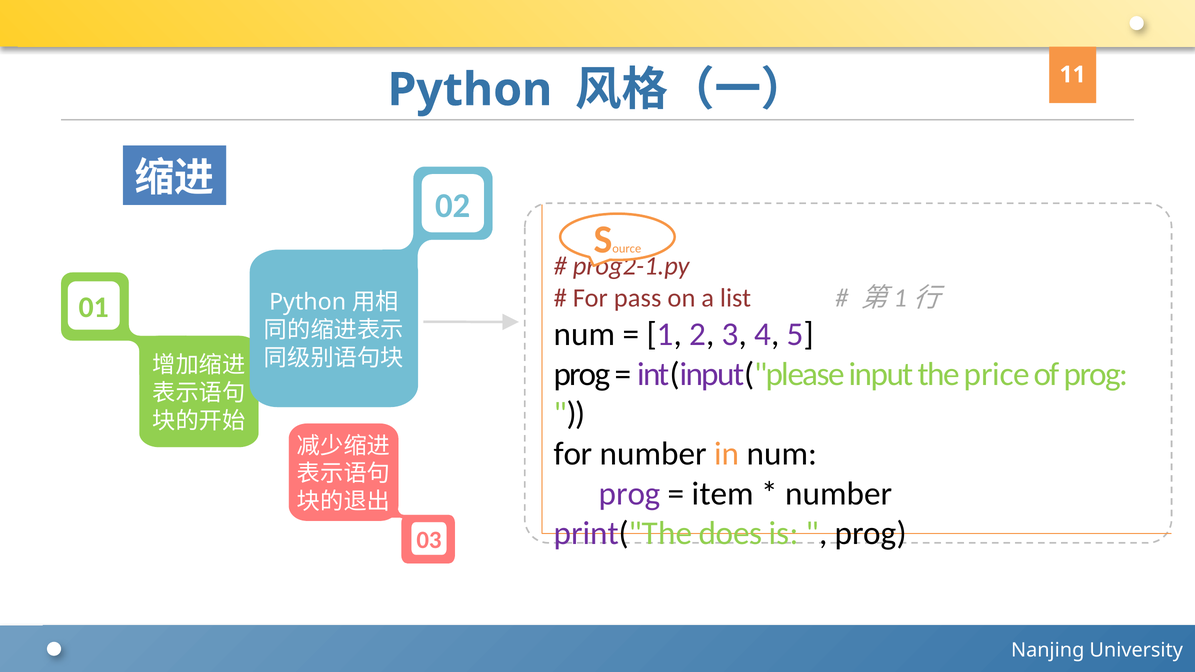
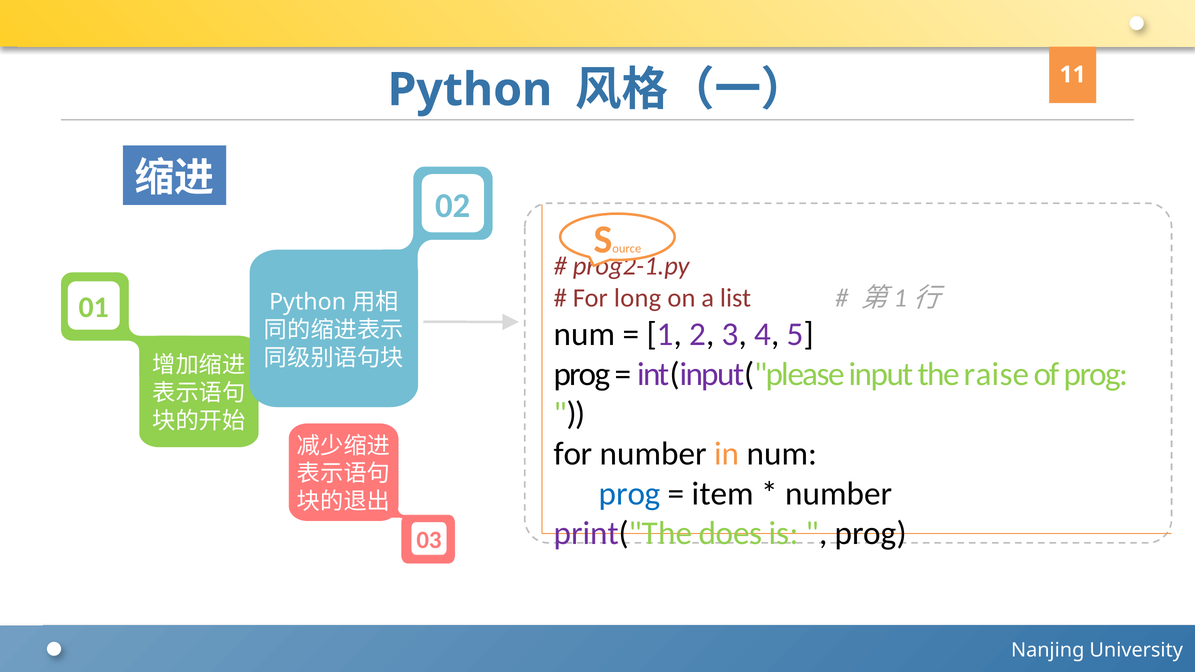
pass: pass -> long
price: price -> raise
prog at (630, 494) colour: purple -> blue
